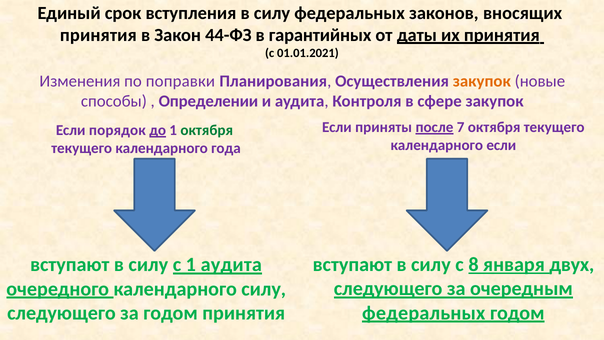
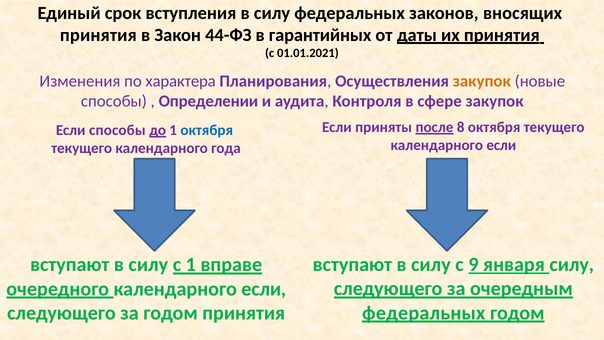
поправки: поправки -> характера
7: 7 -> 8
Если порядок: порядок -> способы
октября at (207, 130) colour: green -> blue
8: 8 -> 9
января двух: двух -> силу
1 аудита: аудита -> вправе
очередного календарного силу: силу -> если
